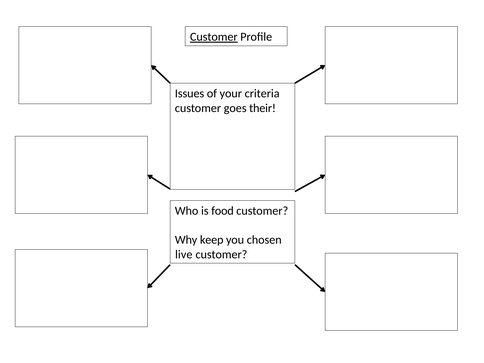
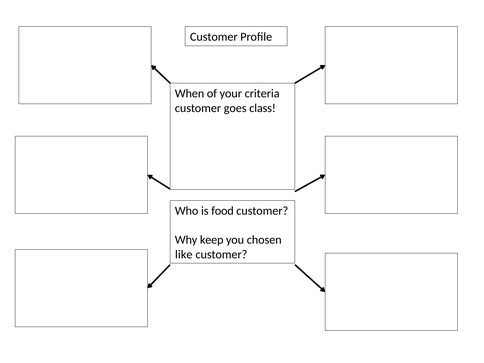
Customer at (214, 37) underline: present -> none
Issues: Issues -> When
their: their -> class
live: live -> like
